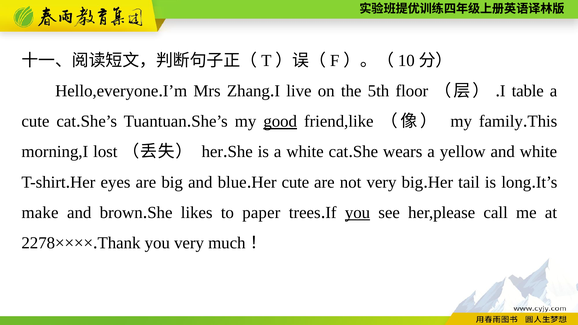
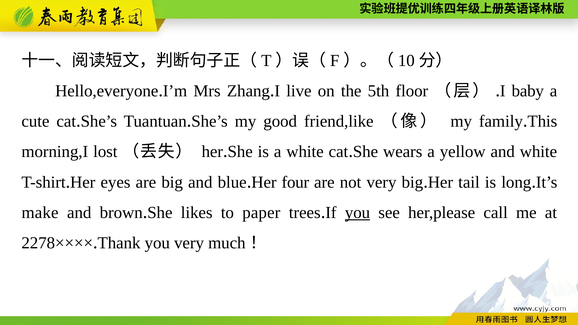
table: table -> baby
good underline: present -> none
cute at (295, 182): cute -> four
